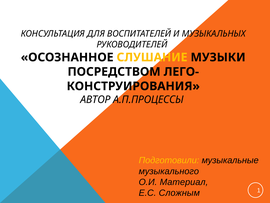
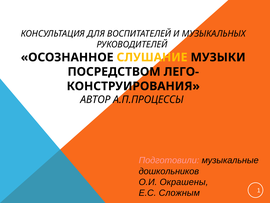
Подготовили colour: yellow -> pink
музыкального: музыкального -> дошкольников
Материал: Материал -> Окрашены
